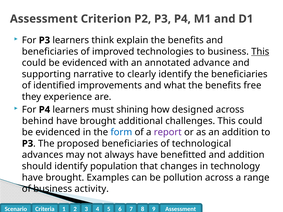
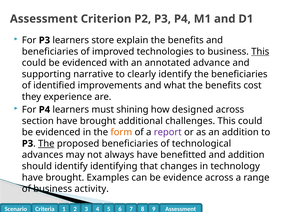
think: think -> store
free: free -> cost
behind: behind -> section
form colour: blue -> orange
The at (46, 144) underline: none -> present
population: population -> identifying
pollution: pollution -> evidence
